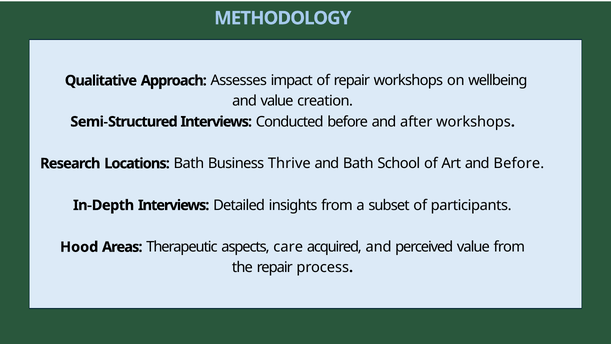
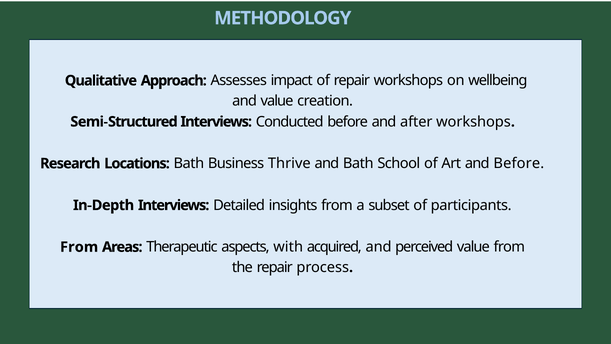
Hood at (79, 247): Hood -> From
care: care -> with
